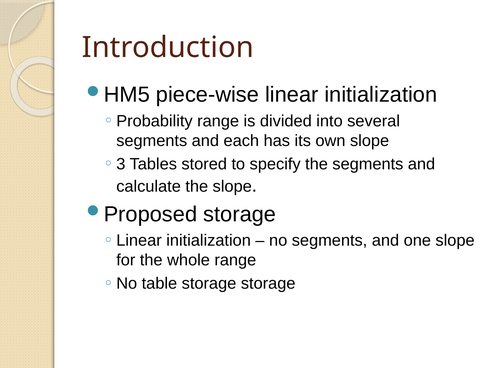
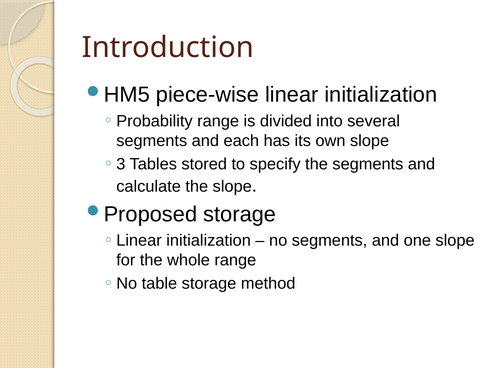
storage storage: storage -> method
